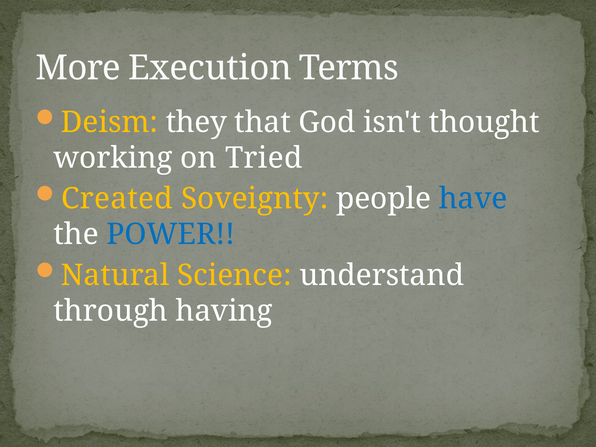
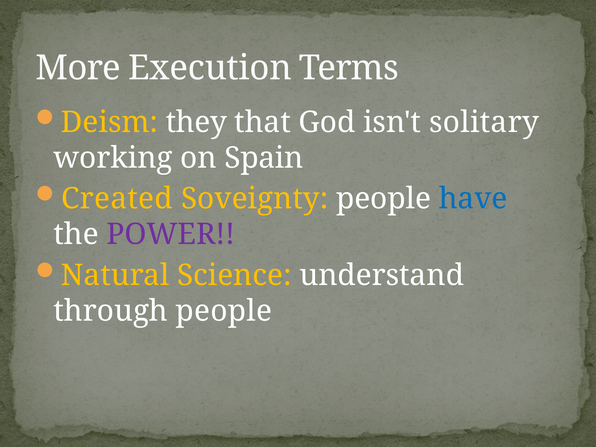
thought: thought -> solitary
Tried: Tried -> Spain
POWER colour: blue -> purple
through having: having -> people
